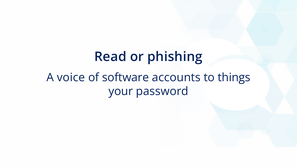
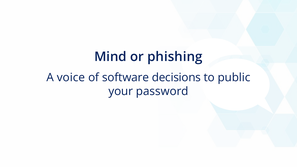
Read: Read -> Mind
accounts: accounts -> decisions
things: things -> public
